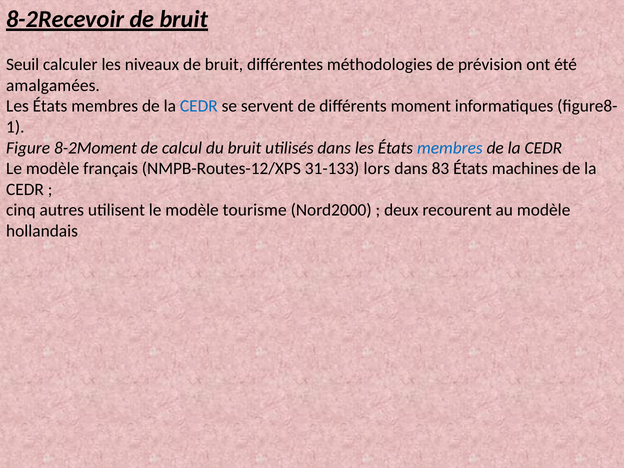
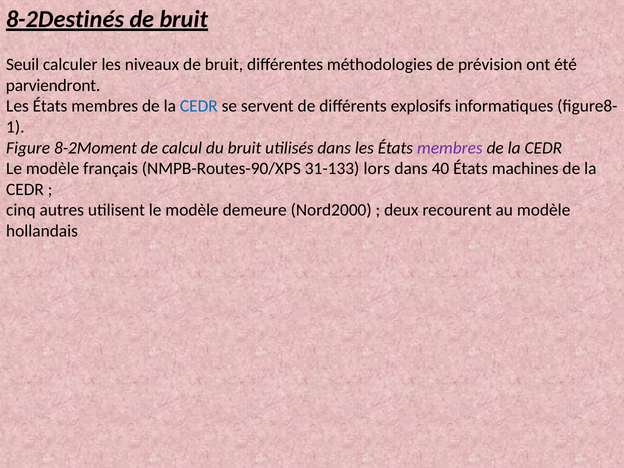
8-2Recevoir: 8-2Recevoir -> 8-2Destinés
amalgamées: amalgamées -> parviendront
moment: moment -> explosifs
membres at (450, 148) colour: blue -> purple
NMPB-Routes-12/XPS: NMPB-Routes-12/XPS -> NMPB-Routes-90/XPS
83: 83 -> 40
tourisme: tourisme -> demeure
